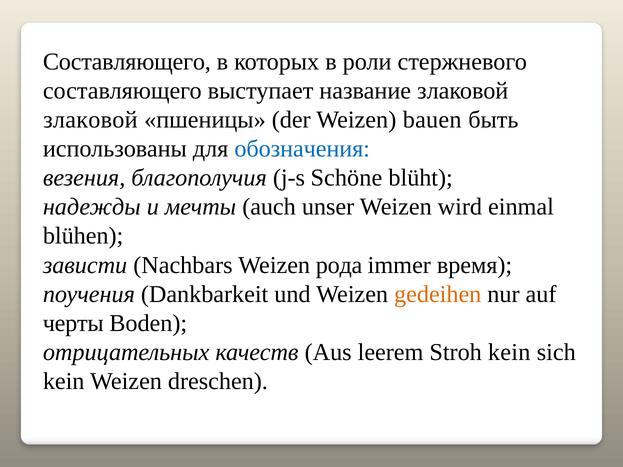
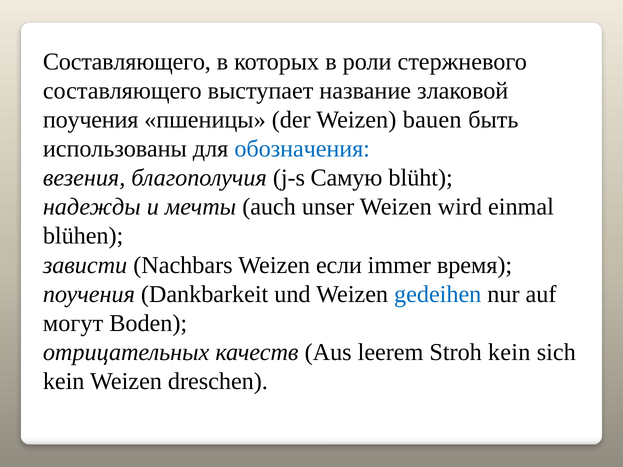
злаковой at (90, 120): злаковой -> поучения
Schöne: Schöne -> Самую
рода: рода -> если
gedeihen colour: orange -> blue
черты: черты -> могут
